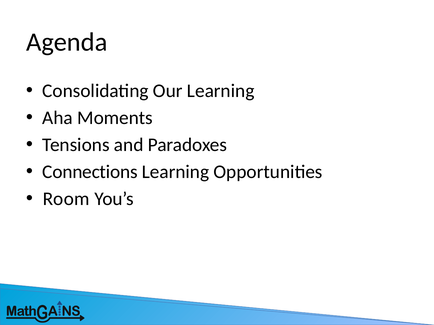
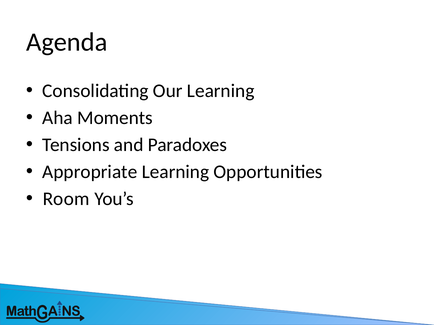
Connections: Connections -> Appropriate
